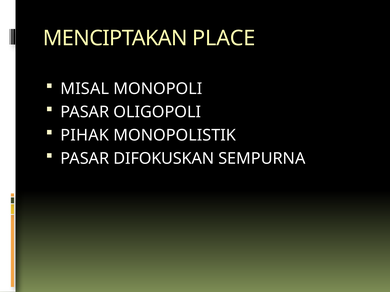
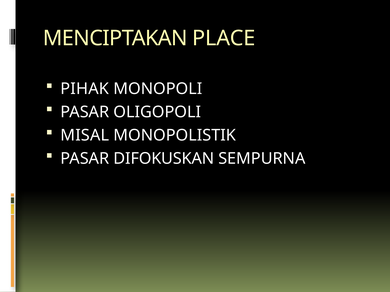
MISAL: MISAL -> PIHAK
PIHAK: PIHAK -> MISAL
